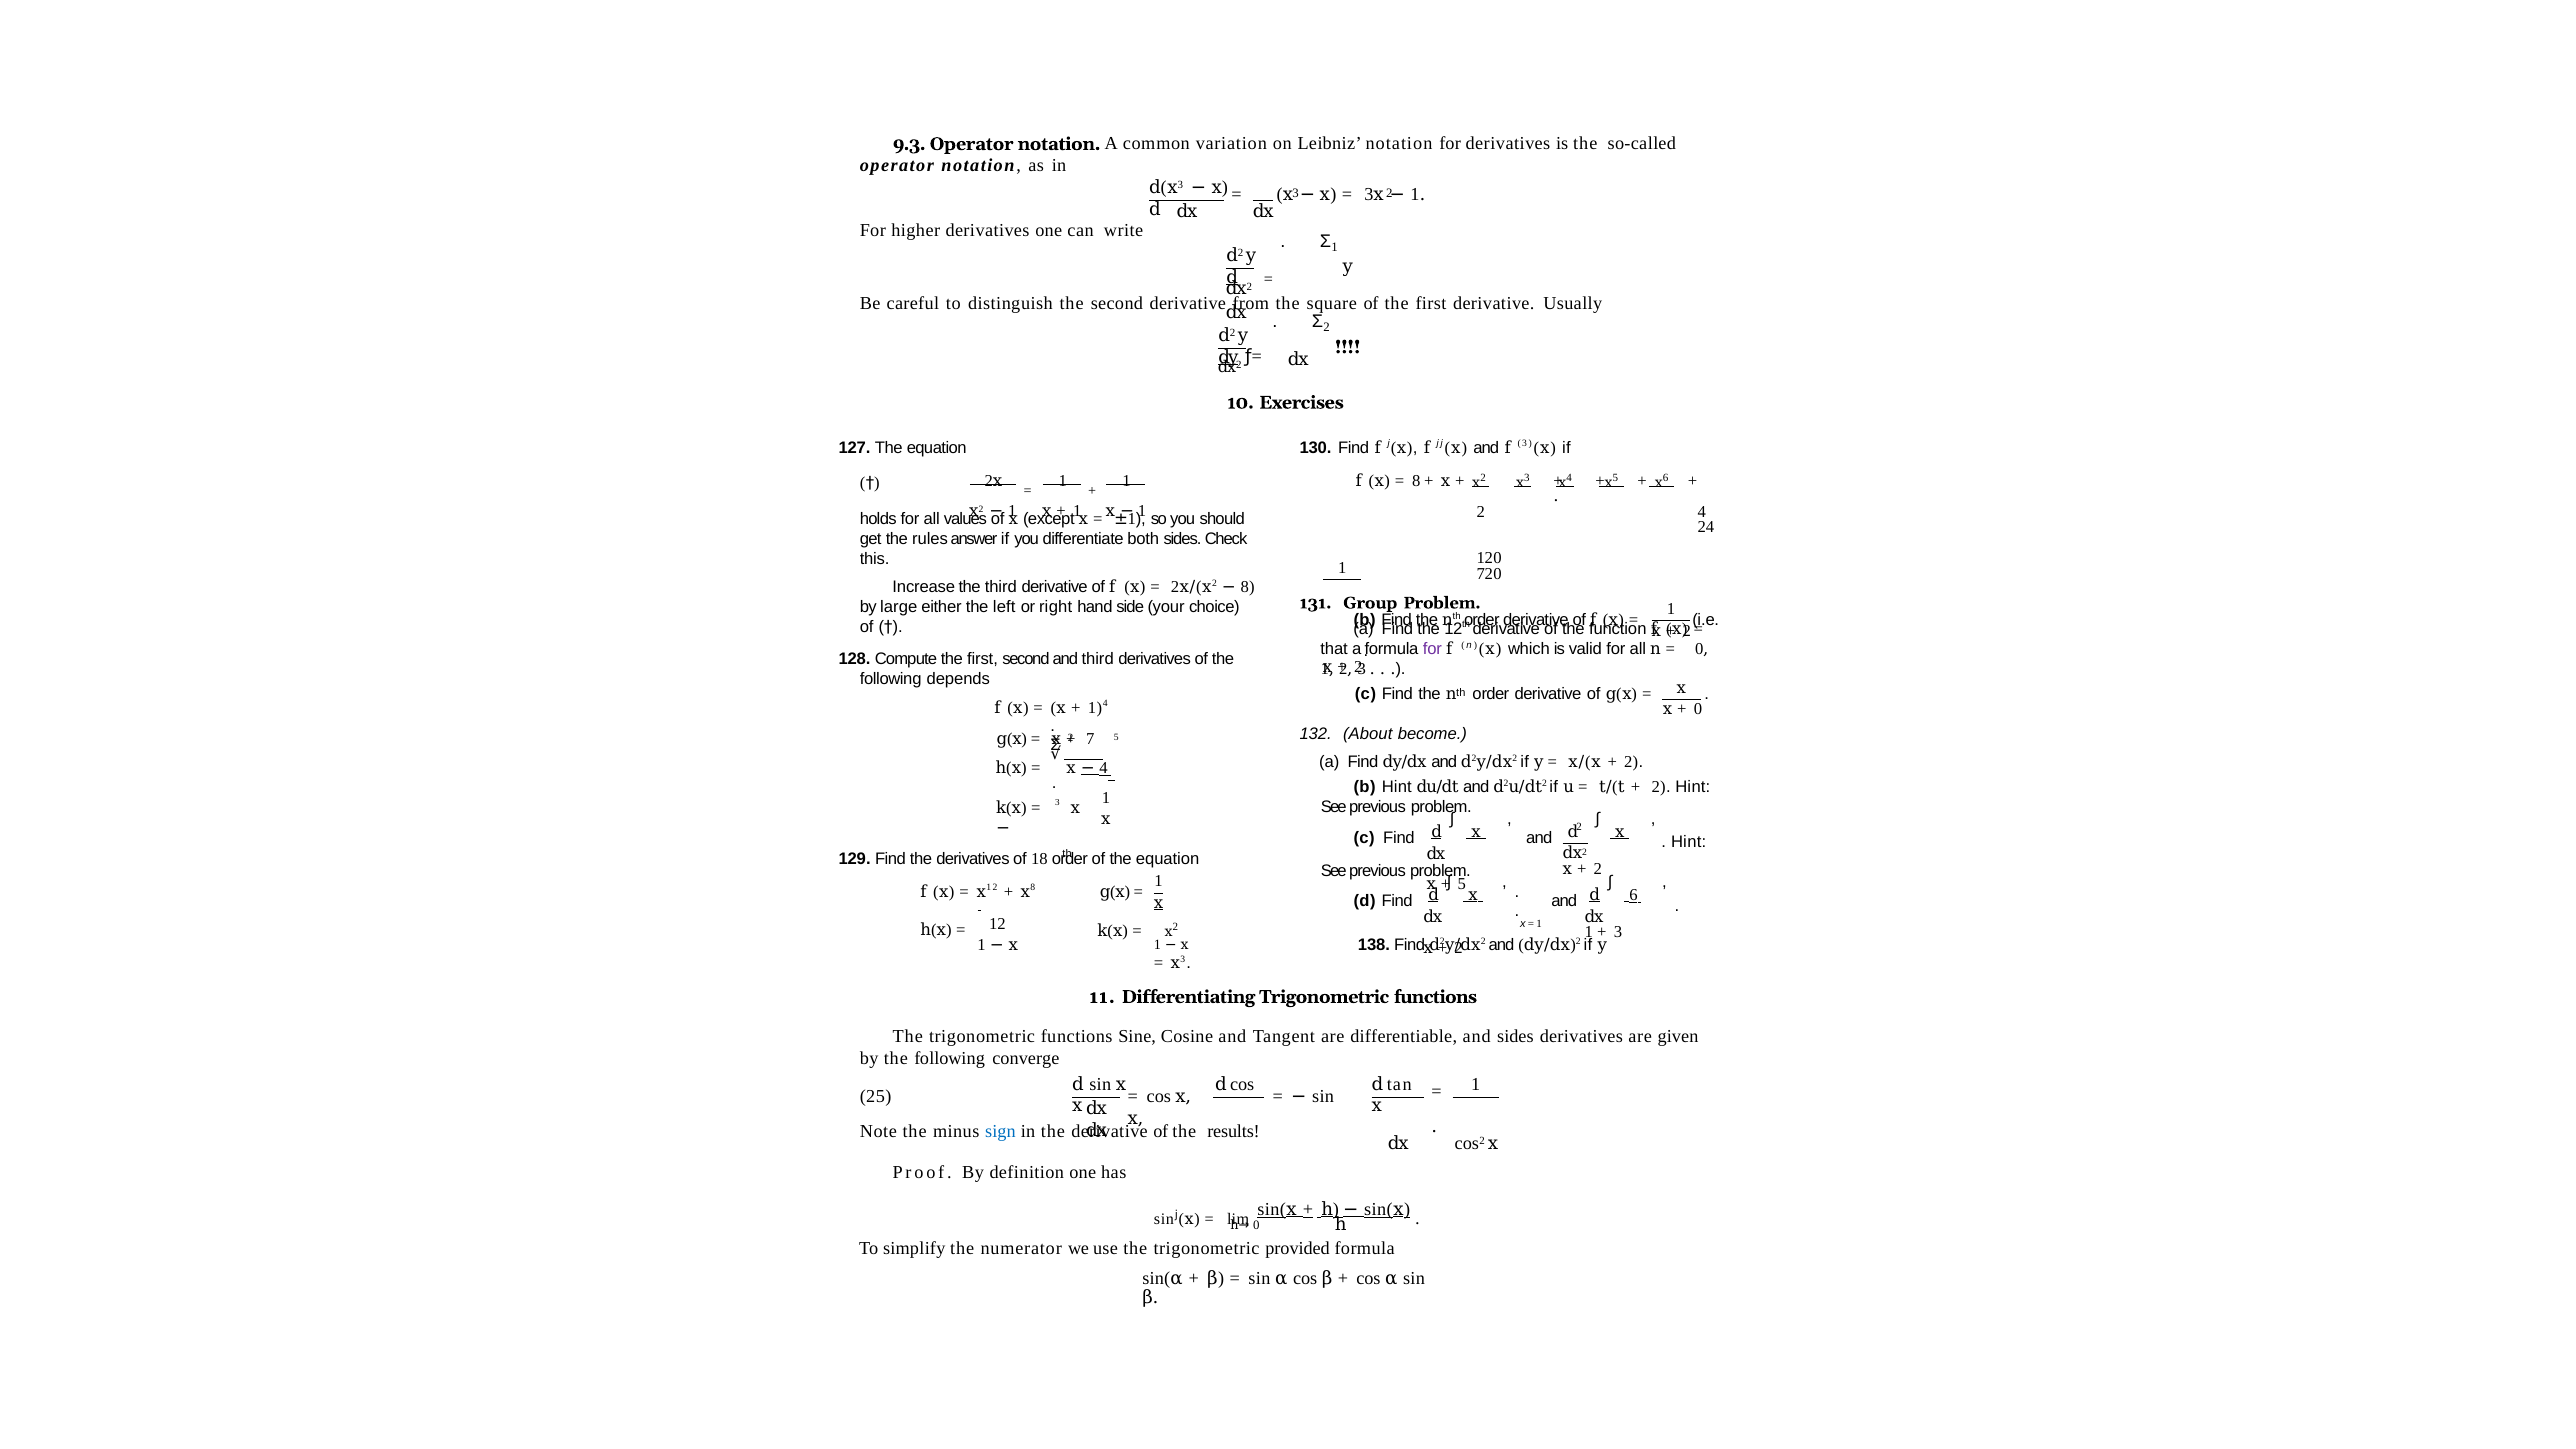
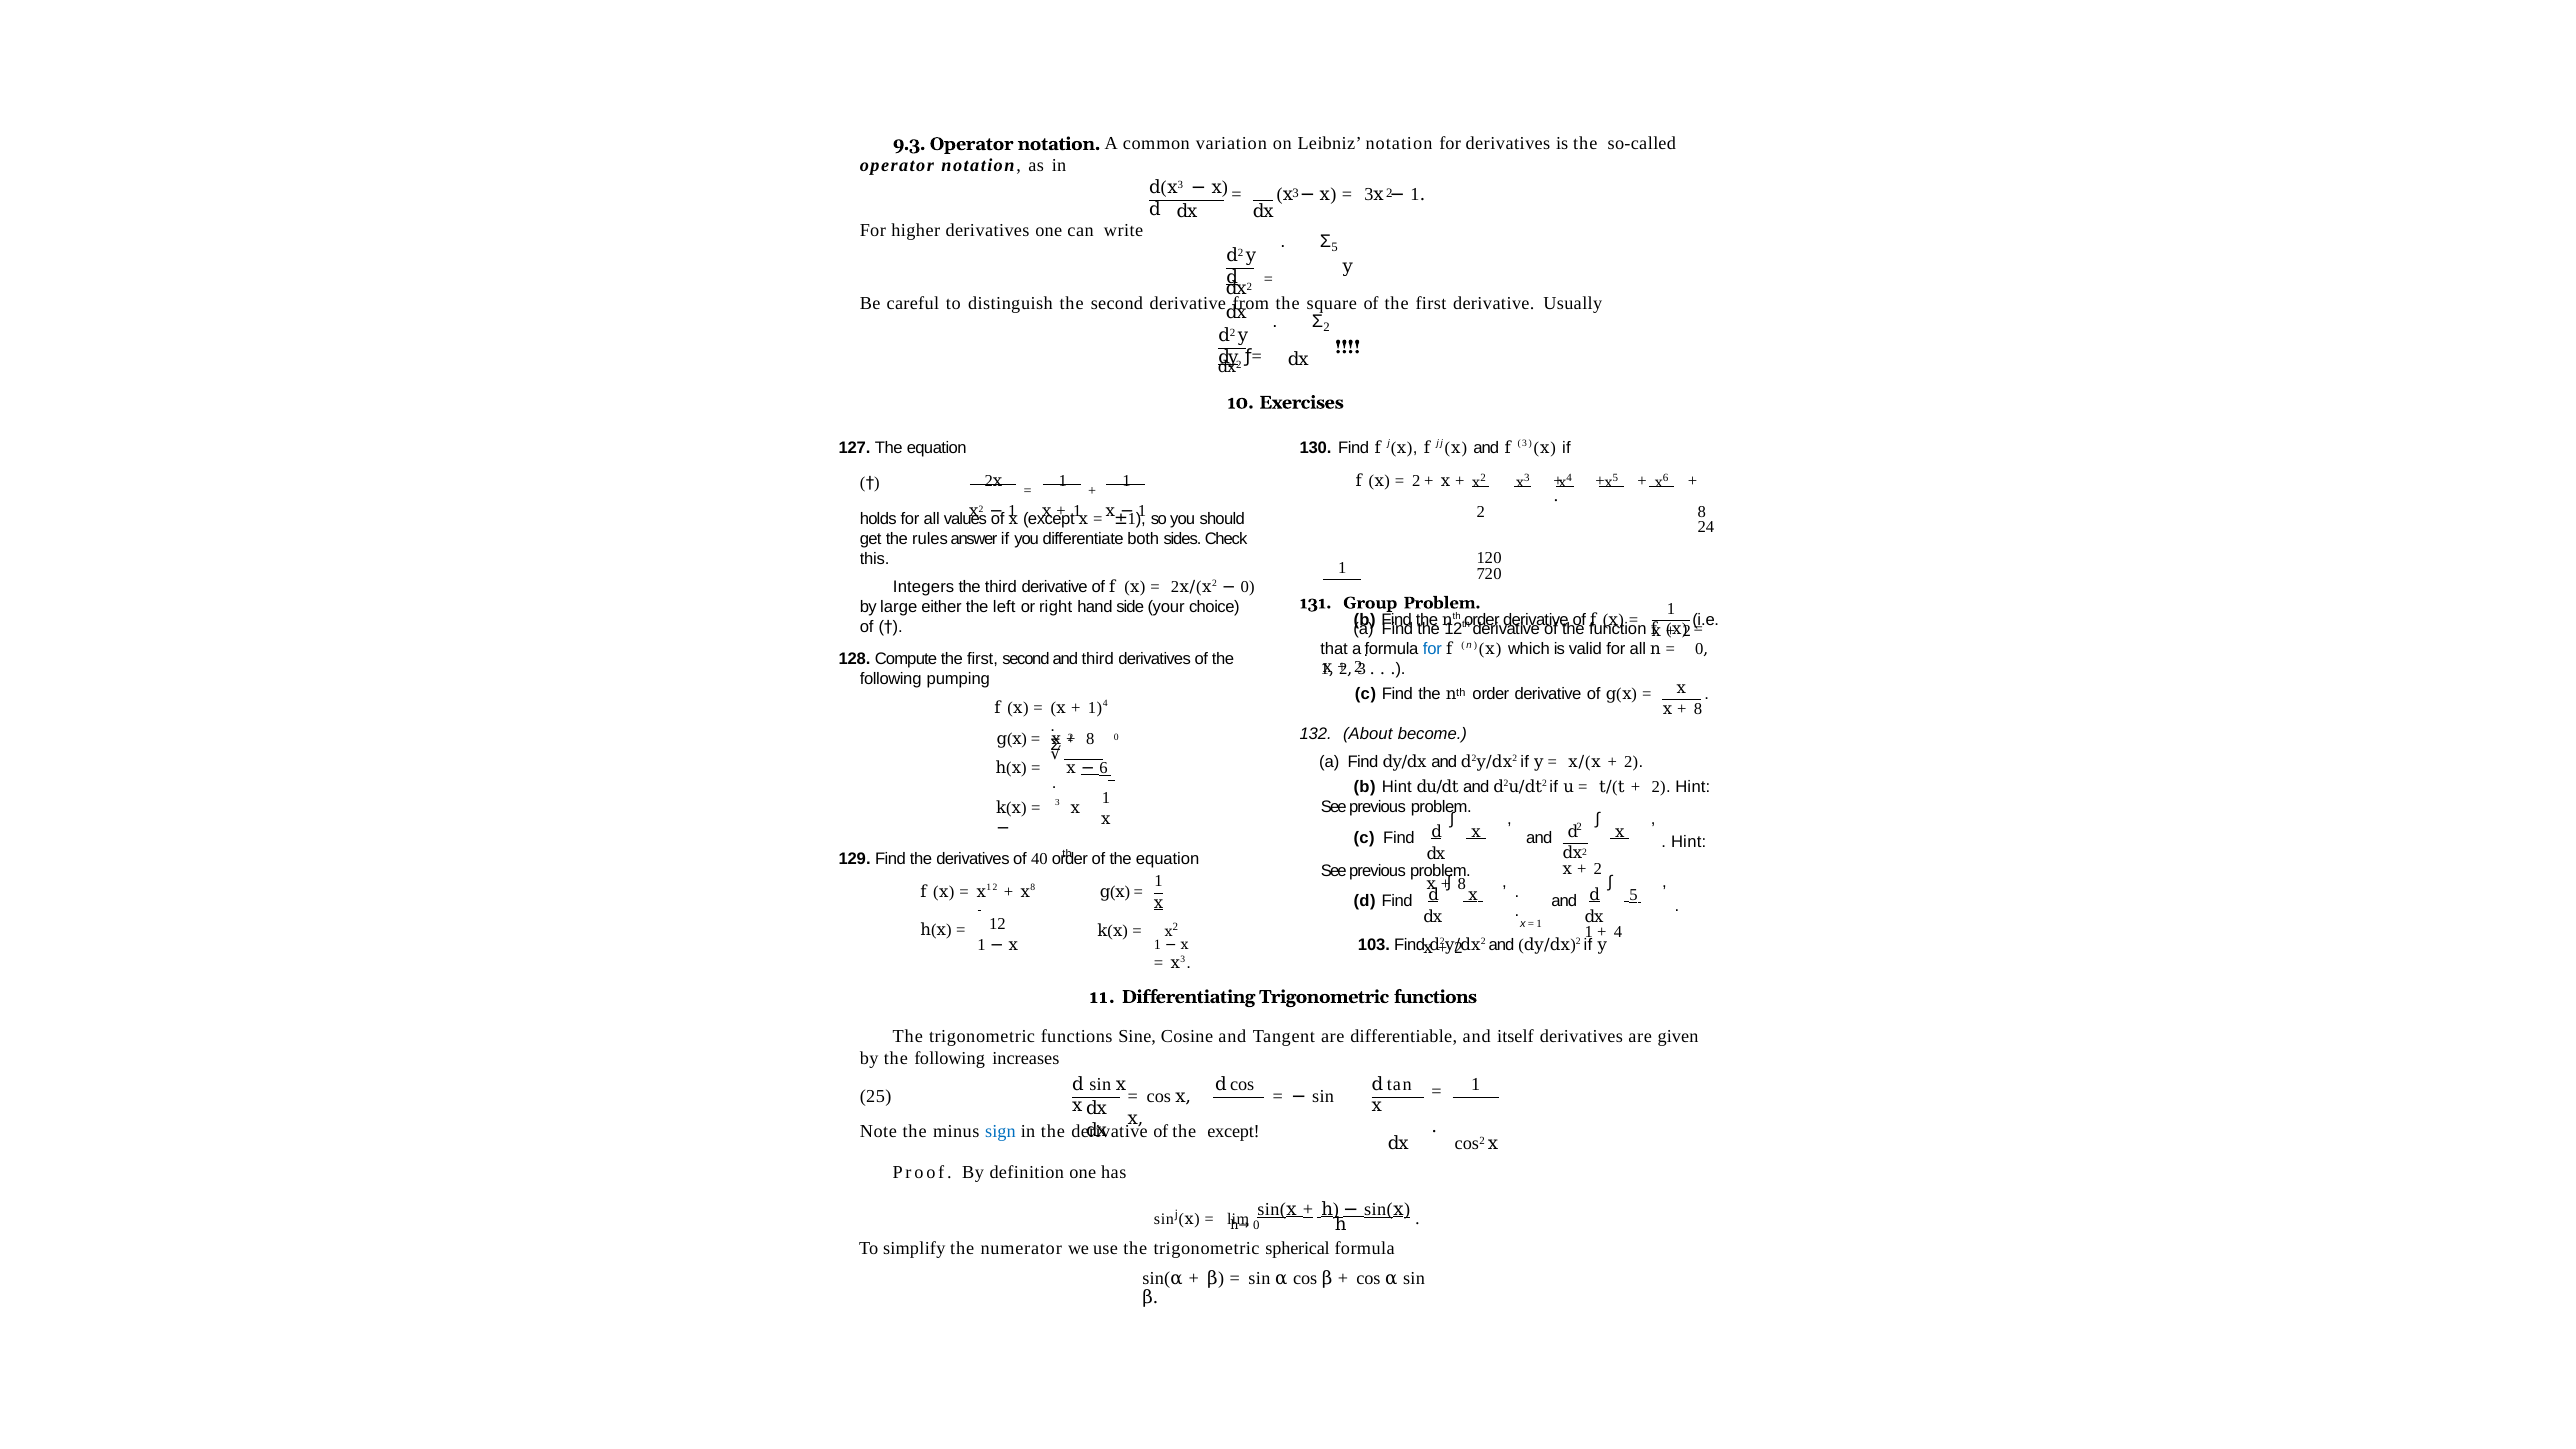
Σ 1: 1 -> 5
8 at (1416, 481): 8 -> 2
2 4: 4 -> 8
Increase: Increase -> Integers
8 at (1248, 587): 8 -> 0
for at (1432, 649) colour: purple -> blue
depends: depends -> pumping
0 at (1698, 709): 0 -> 8
7 at (1090, 739): 7 -> 8
5 at (1116, 737): 5 -> 0
4 at (1104, 768): 4 -> 6
18: 18 -> 40
5 at (1462, 884): 5 -> 8
d 6: 6 -> 5
3 at (1618, 932): 3 -> 4
138: 138 -> 103
and sides: sides -> itself
converge: converge -> increases
the results: results -> except
provided: provided -> spherical
